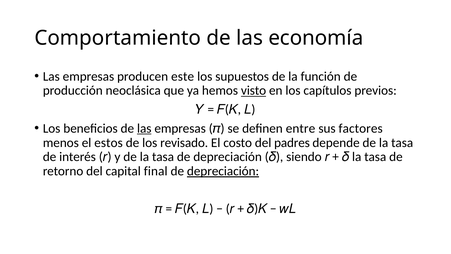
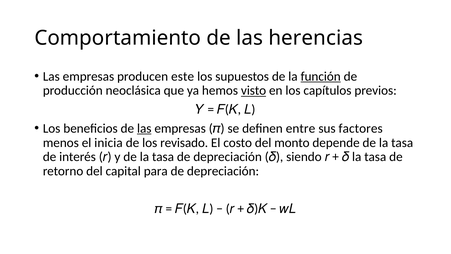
economía: economía -> herencias
función underline: none -> present
estos: estos -> inicia
padres: padres -> monto
final: final -> para
depreciación at (223, 171) underline: present -> none
